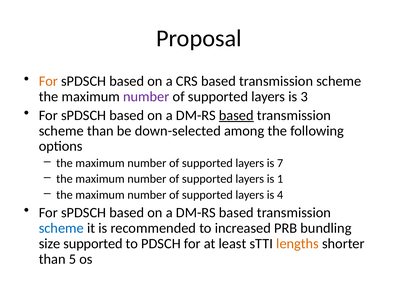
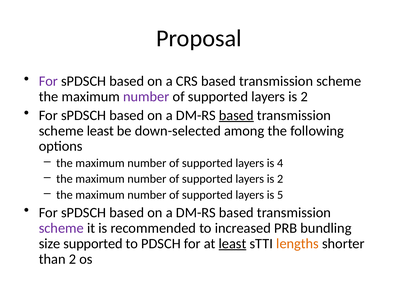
For at (48, 81) colour: orange -> purple
3 at (304, 97): 3 -> 2
scheme than: than -> least
7: 7 -> 4
1 at (280, 179): 1 -> 2
4: 4 -> 5
scheme at (61, 228) colour: blue -> purple
least at (233, 244) underline: none -> present
than 5: 5 -> 2
